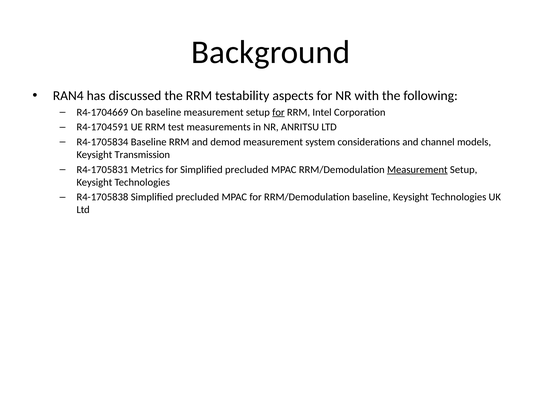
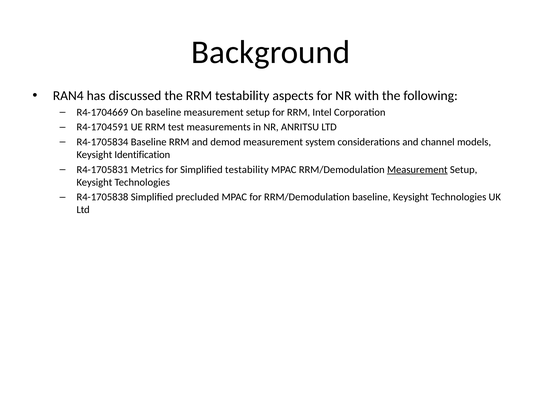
for at (278, 112) underline: present -> none
Transmission: Transmission -> Identification
Simplified precluded: precluded -> testability
